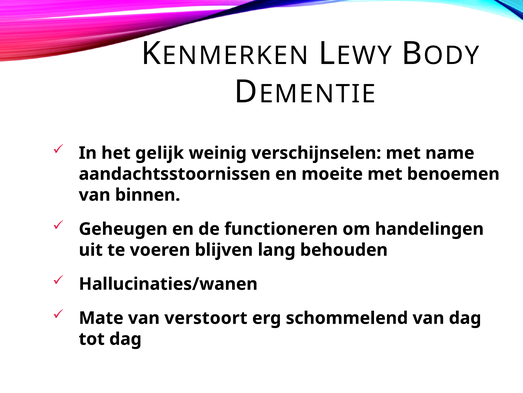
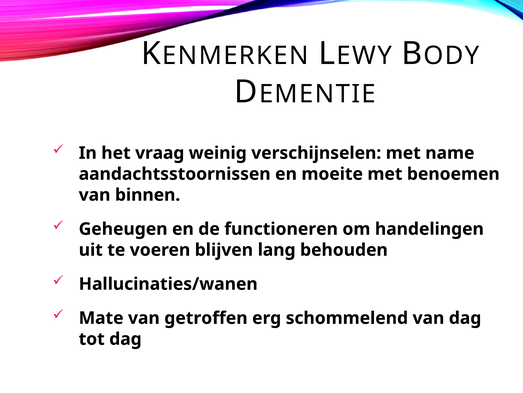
gelijk: gelijk -> vraag
verstoort: verstoort -> getroffen
